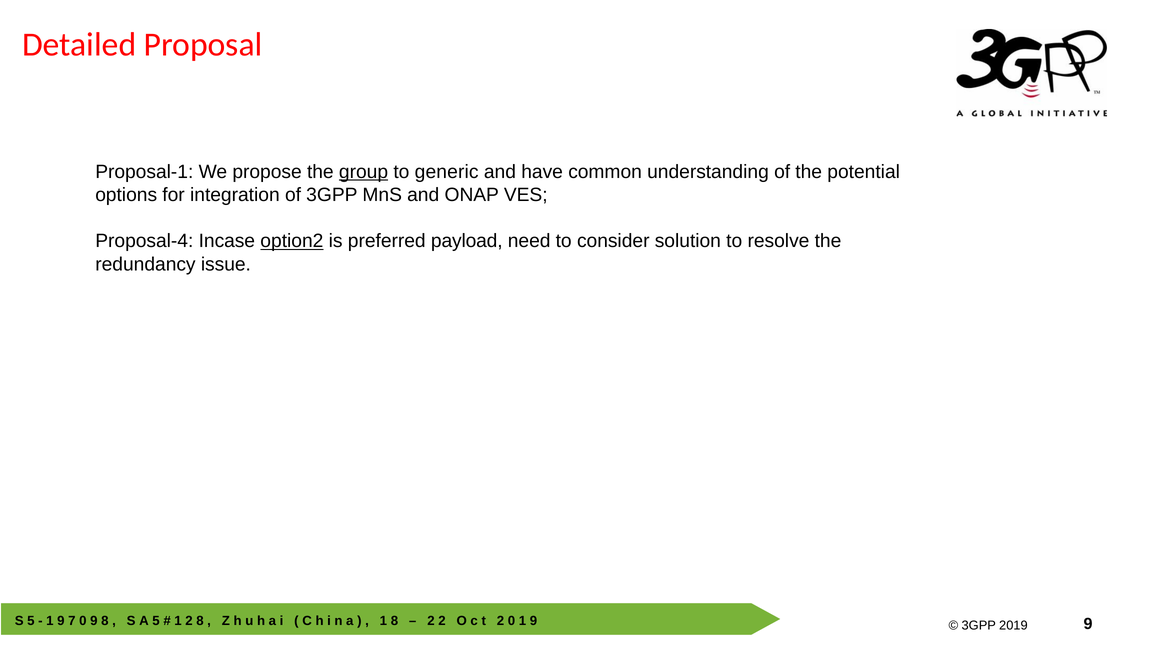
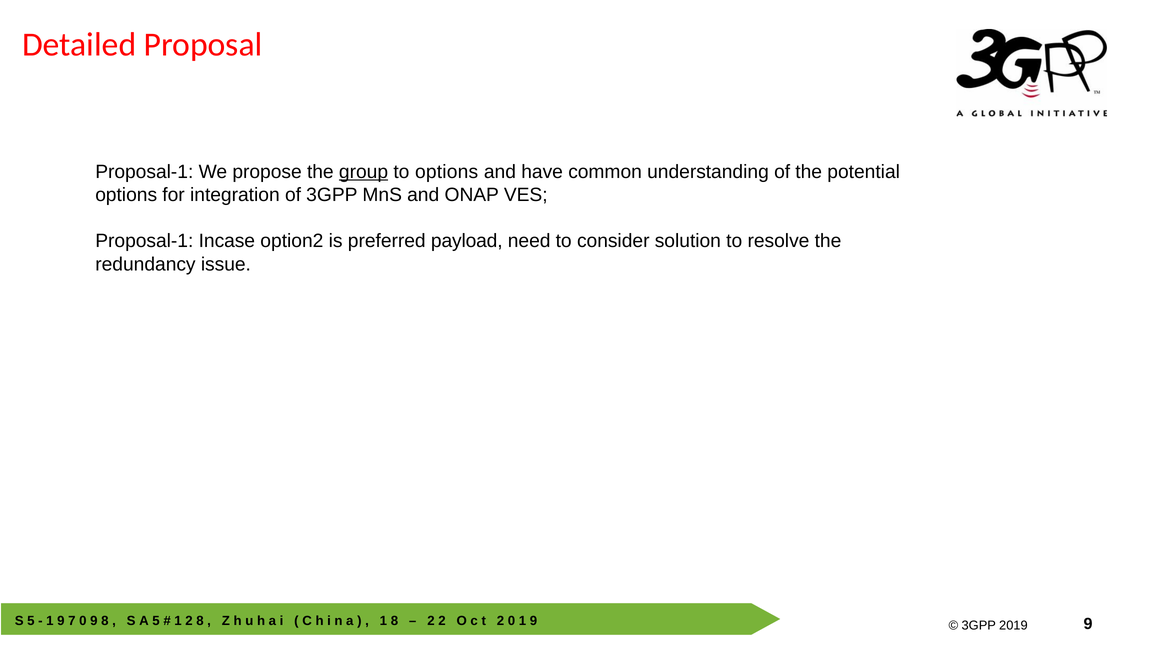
to generic: generic -> options
Proposal-4 at (144, 241): Proposal-4 -> Proposal-1
option2 underline: present -> none
